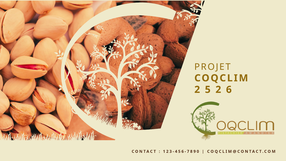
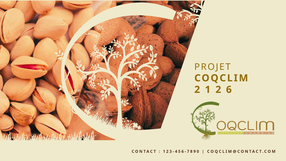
5: 5 -> 1
